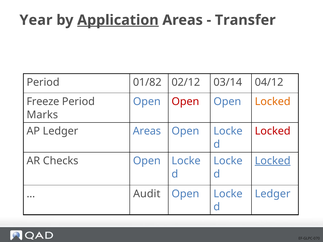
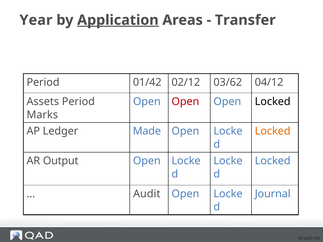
01/82: 01/82 -> 01/42
03/14: 03/14 -> 03/62
Freeze: Freeze -> Assets
Locked at (273, 102) colour: orange -> black
Ledger Areas: Areas -> Made
Locked at (273, 131) colour: red -> orange
Checks: Checks -> Output
Locked at (273, 161) underline: present -> none
Ledger at (273, 194): Ledger -> Journal
